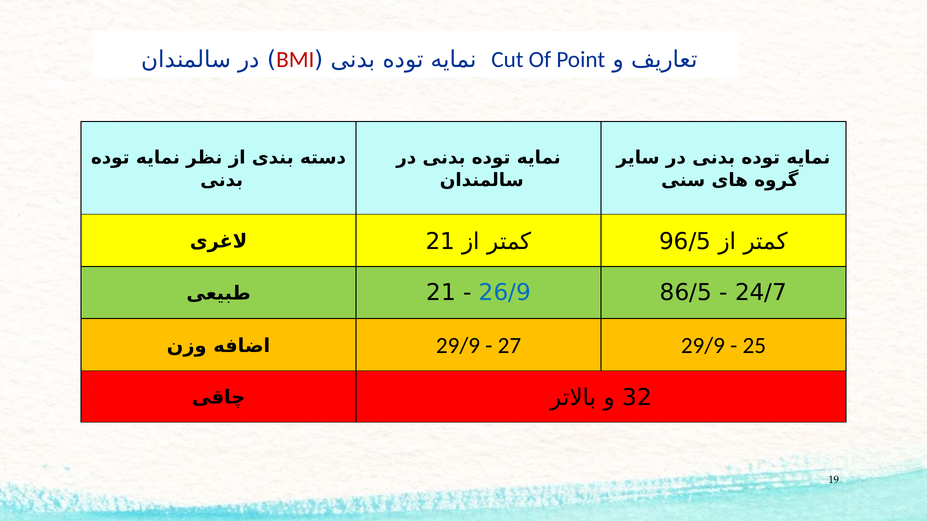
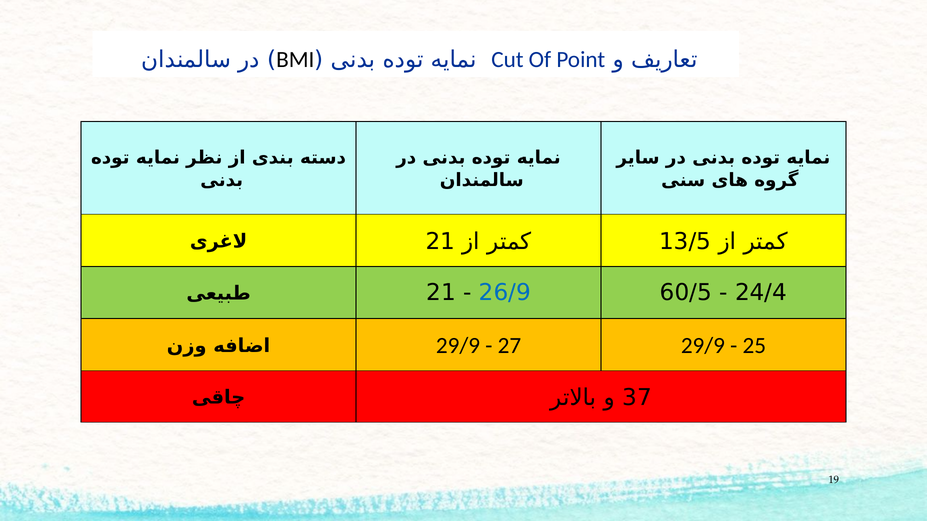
BMI colour: red -> black
96/5: 96/5 -> 13/5
86/5: 86/5 -> 60/5
24/7: 24/7 -> 24/4
32: 32 -> 37
